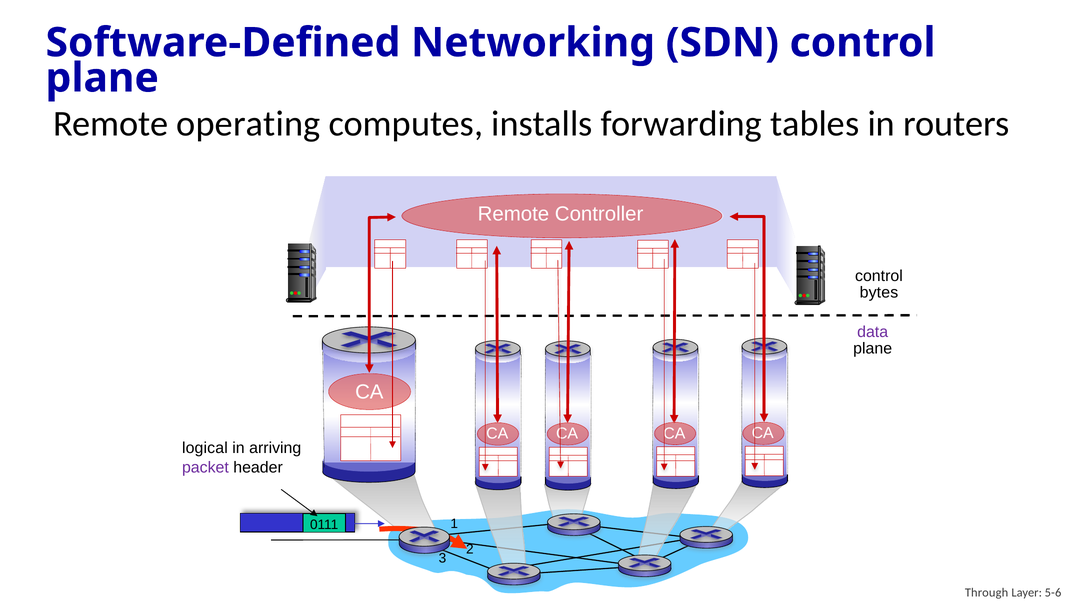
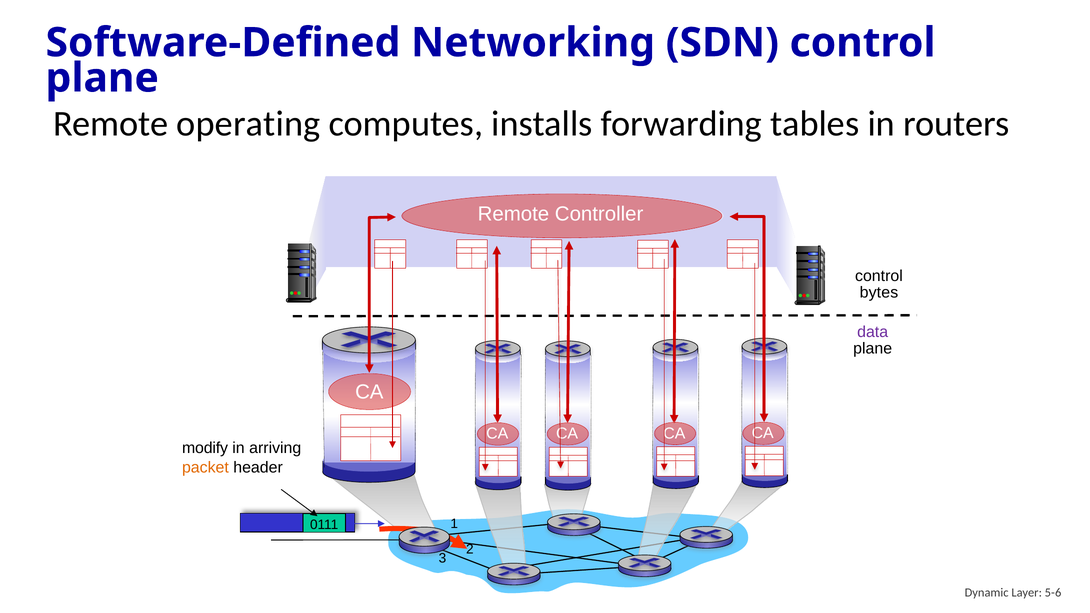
logical: logical -> modify
packet colour: purple -> orange
Through: Through -> Dynamic
